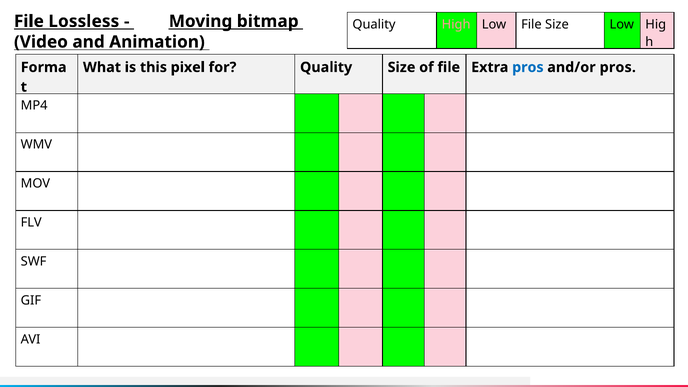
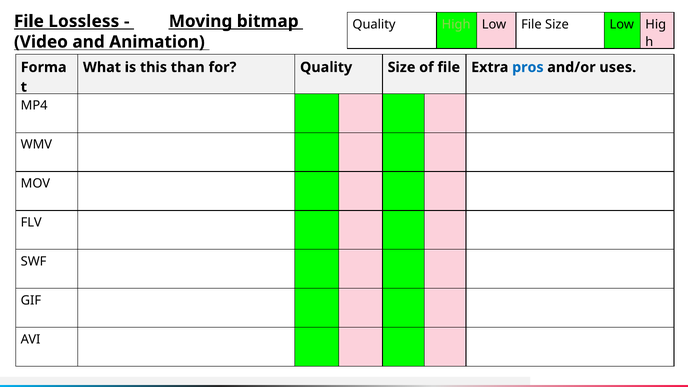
High colour: pink -> light green
pixel: pixel -> than
and/or pros: pros -> uses
